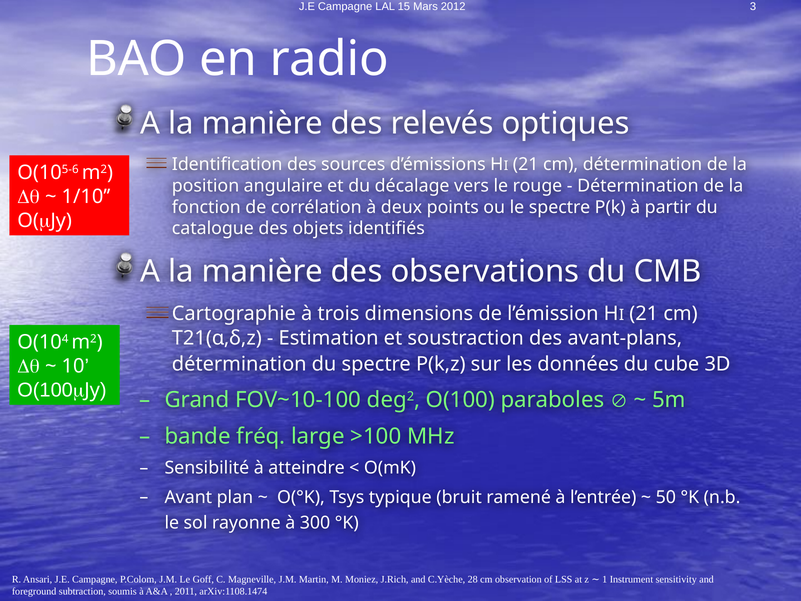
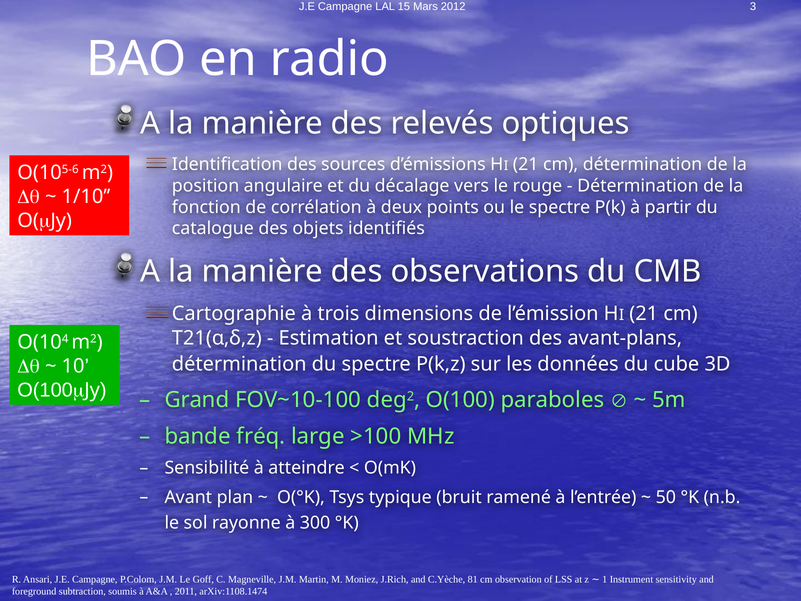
28: 28 -> 81
